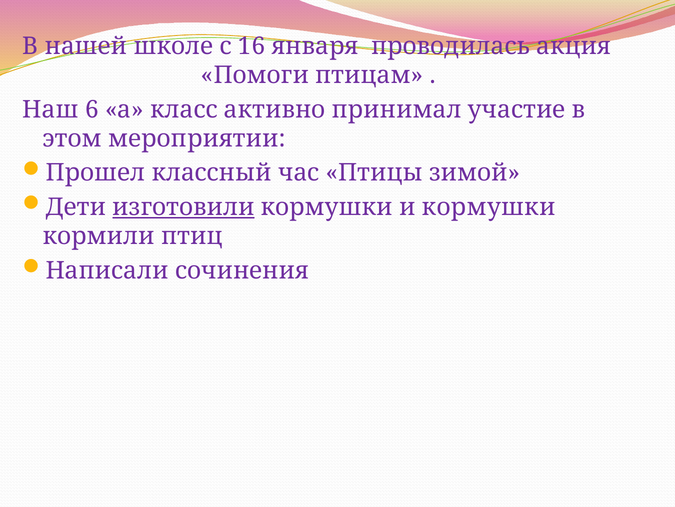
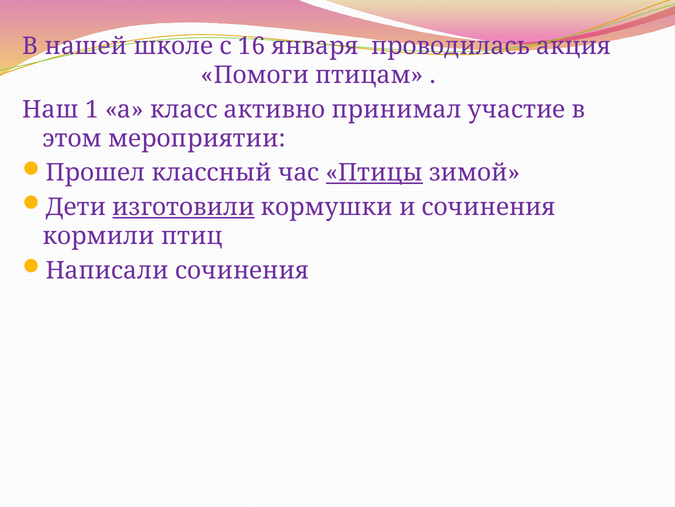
6: 6 -> 1
Птицы underline: none -> present
и кормушки: кормушки -> сочинения
